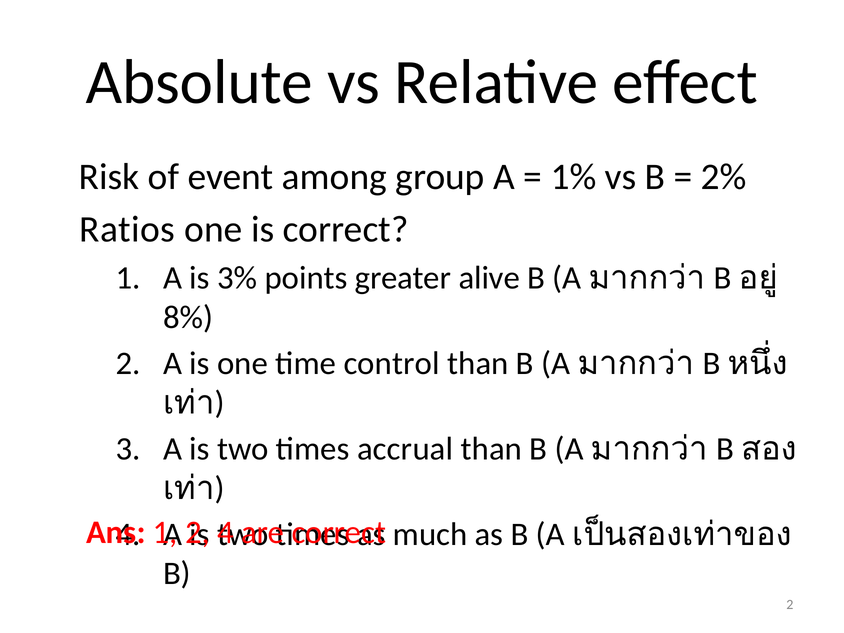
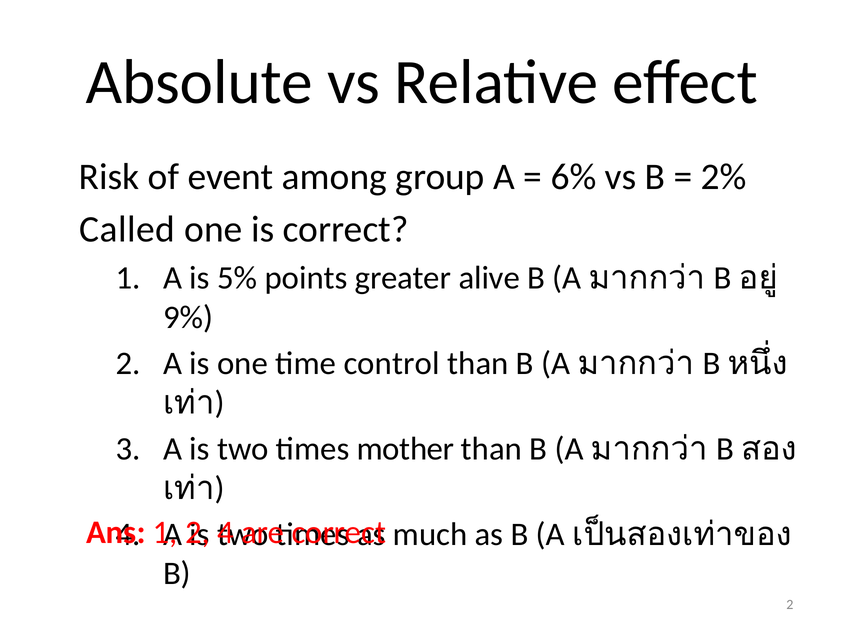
1%: 1% -> 6%
Ratios: Ratios -> Called
3%: 3% -> 5%
8%: 8% -> 9%
accrual: accrual -> mother
